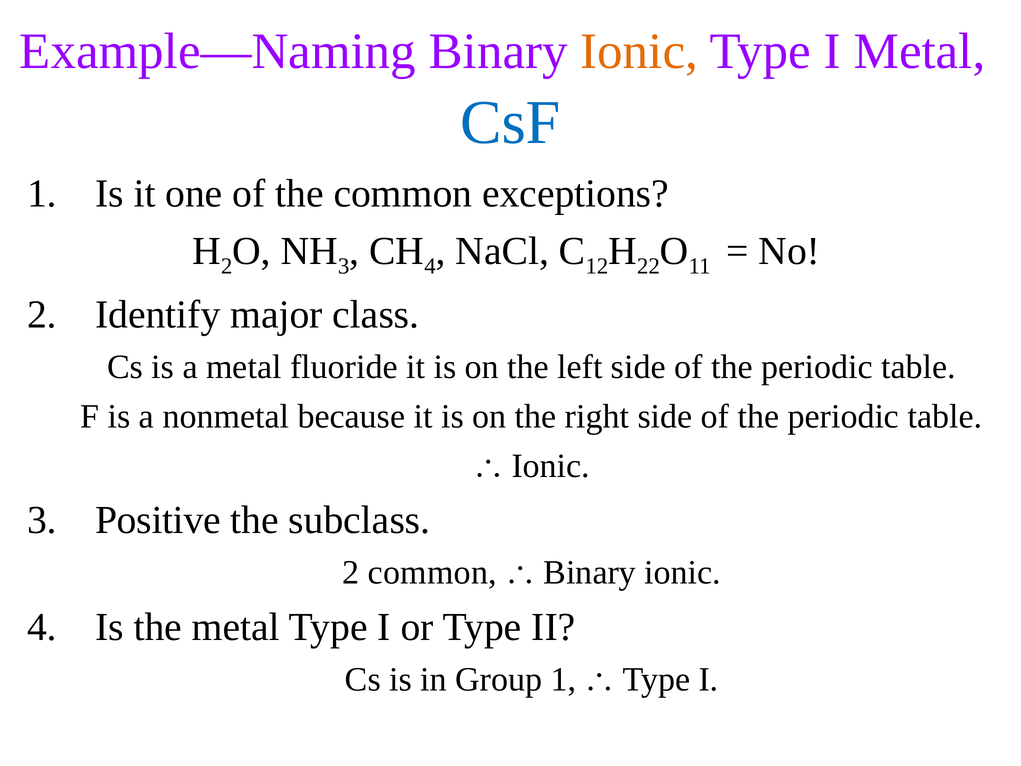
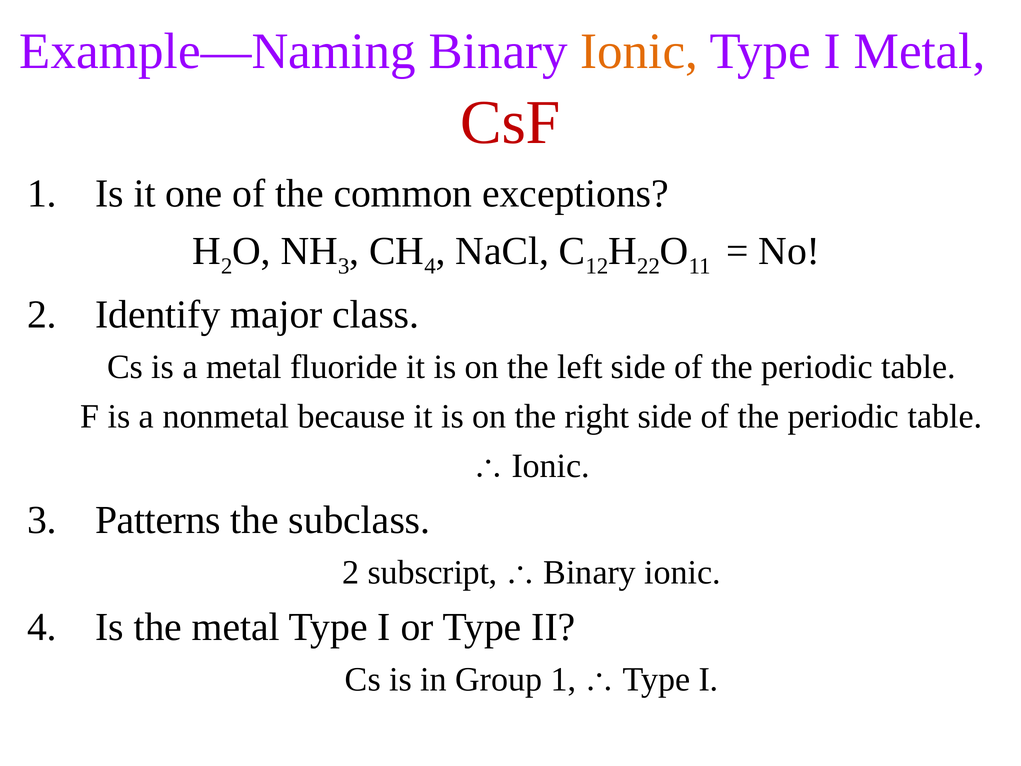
CsF colour: blue -> red
Positive: Positive -> Patterns
2 common: common -> subscript
